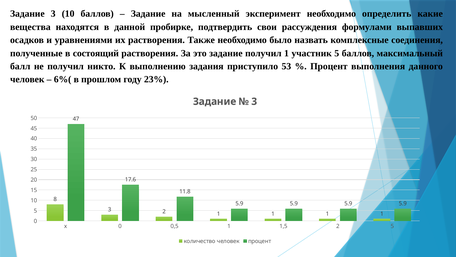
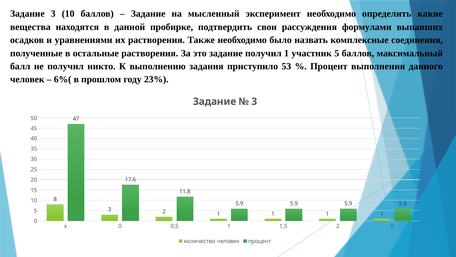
состоящий: состоящий -> остальные
